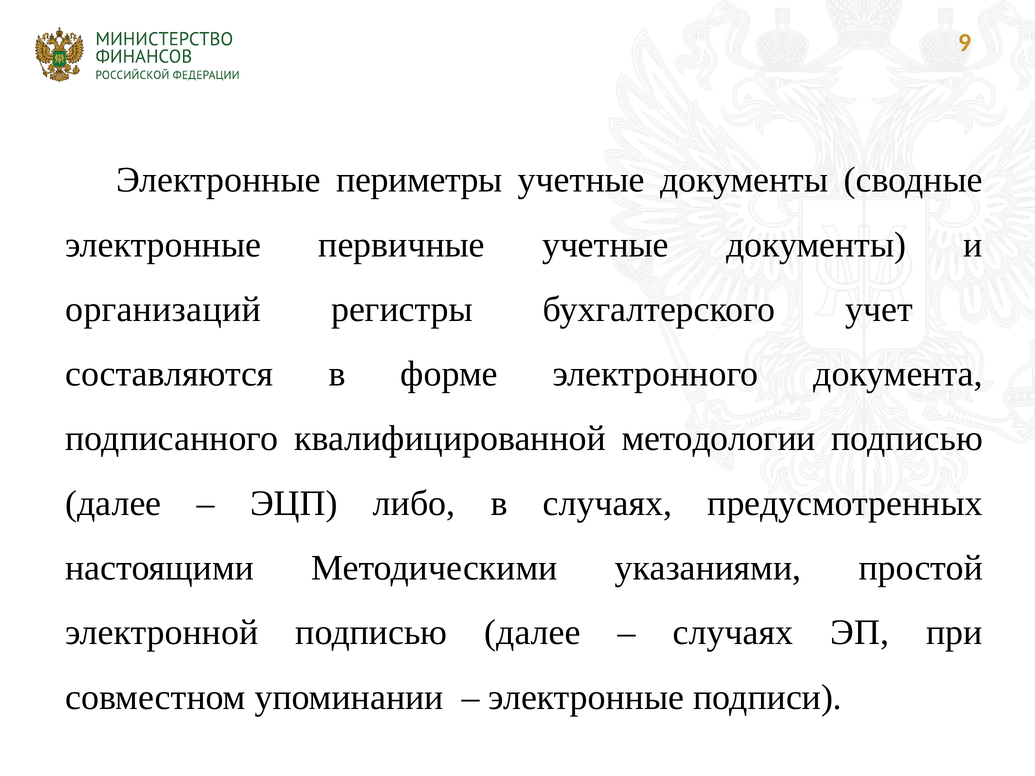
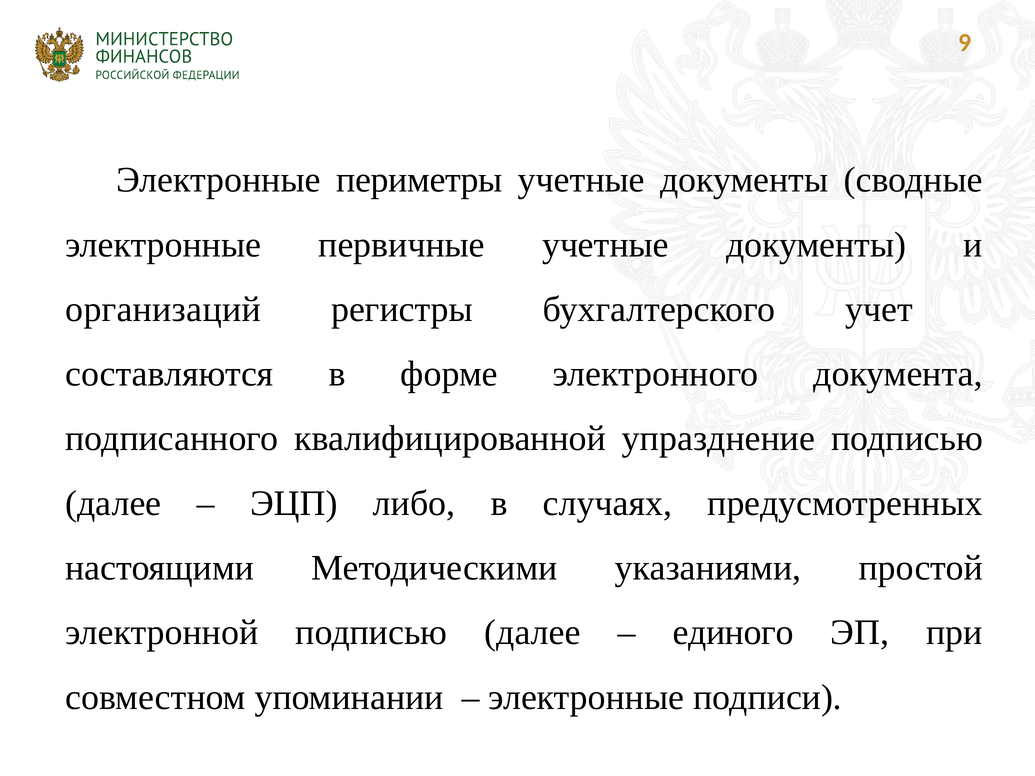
методологии: методологии -> упразднение
случаях at (733, 633): случаях -> единого
